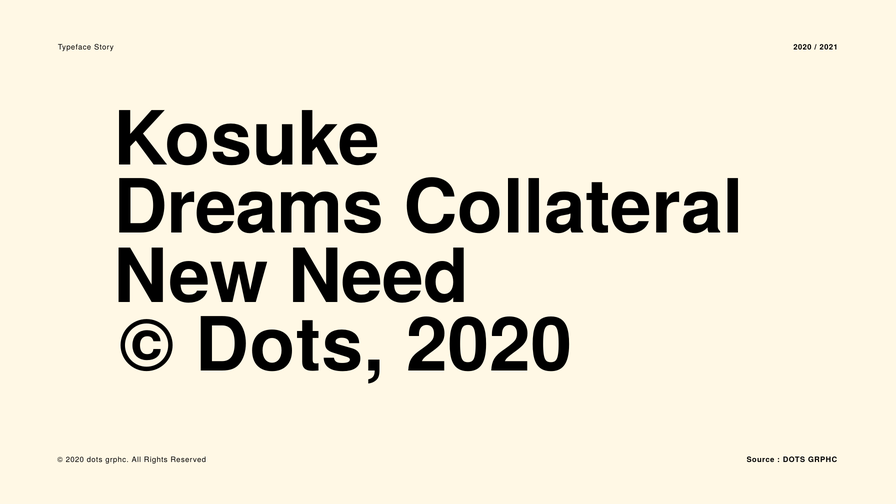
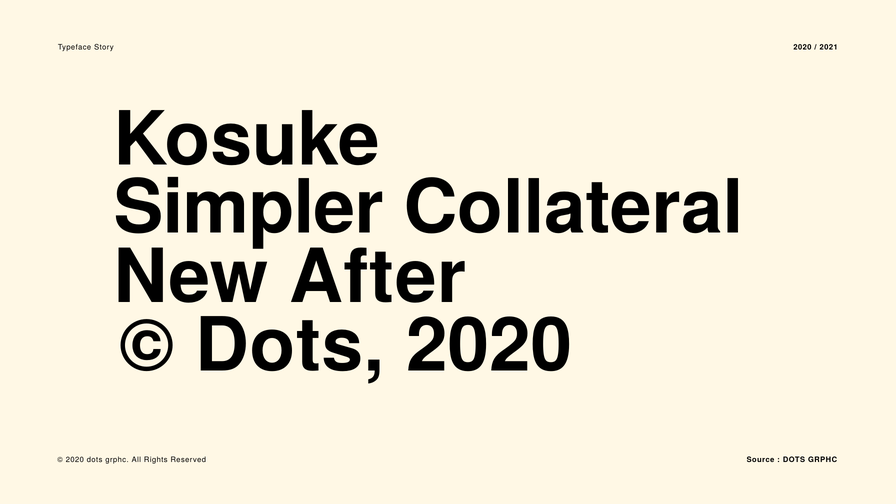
Dreams: Dreams -> Simpler
Need: Need -> After
